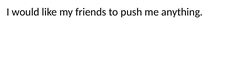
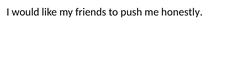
anything: anything -> honestly
